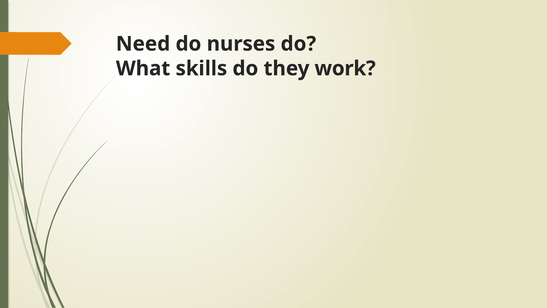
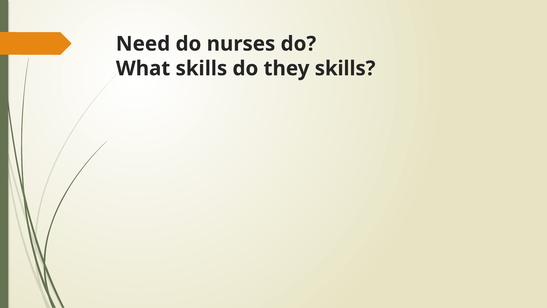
they work: work -> skills
